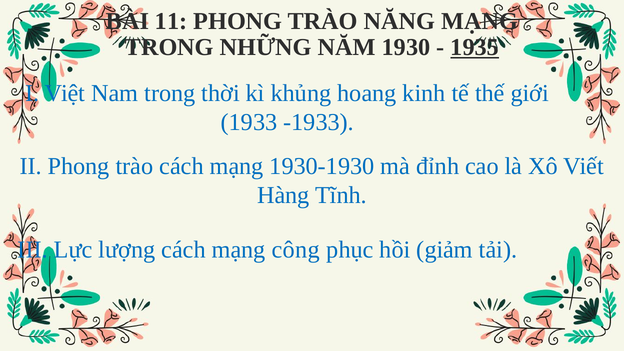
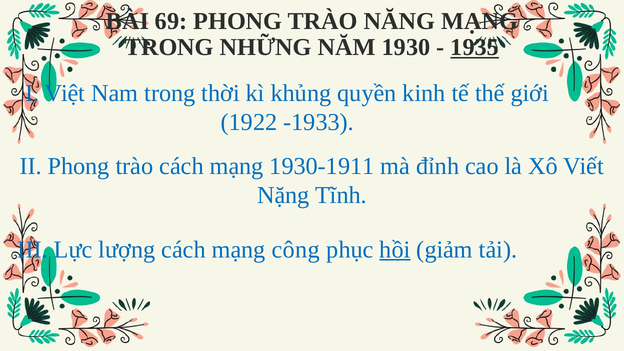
11: 11 -> 69
hoang: hoang -> quyền
1933: 1933 -> 1922
1930-1930: 1930-1930 -> 1930-1911
Hàng: Hàng -> Nặng
hồi underline: none -> present
